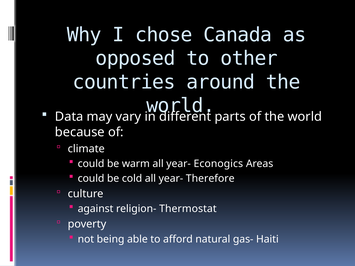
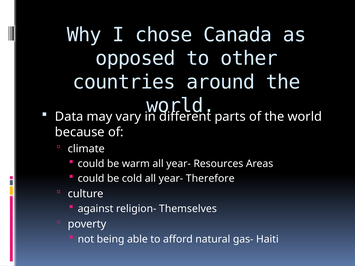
Econogics: Econogics -> Resources
Thermostat: Thermostat -> Themselves
